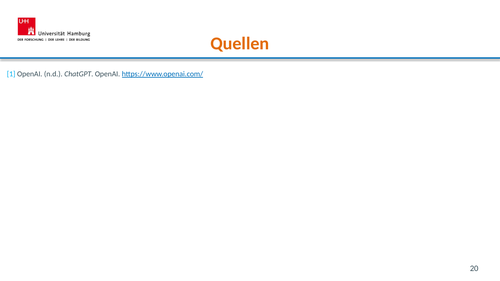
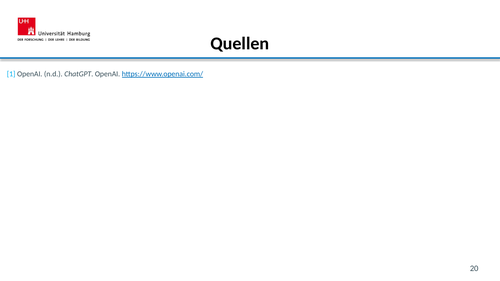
Quellen colour: orange -> black
